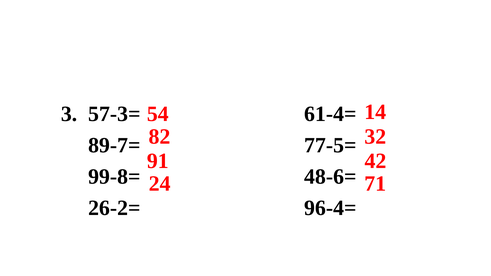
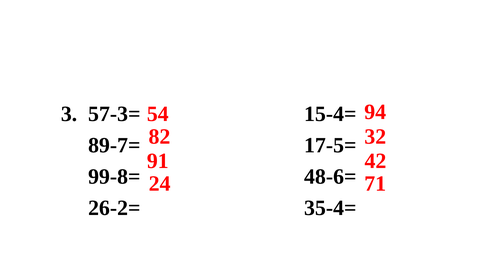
61-4=: 61-4= -> 15-4=
14: 14 -> 94
77-5=: 77-5= -> 17-5=
96-4=: 96-4= -> 35-4=
